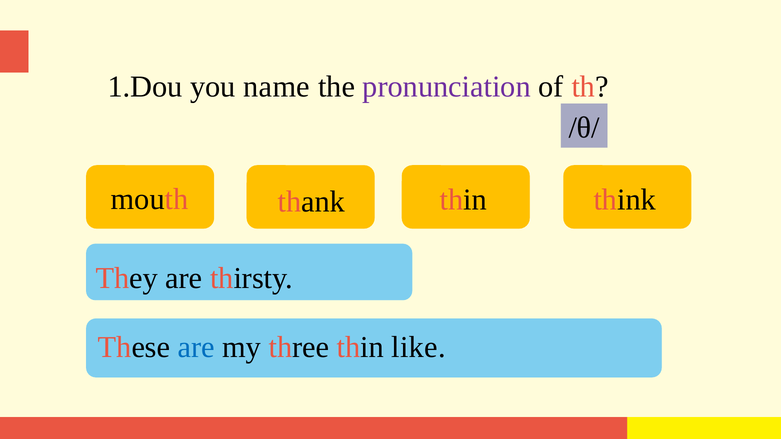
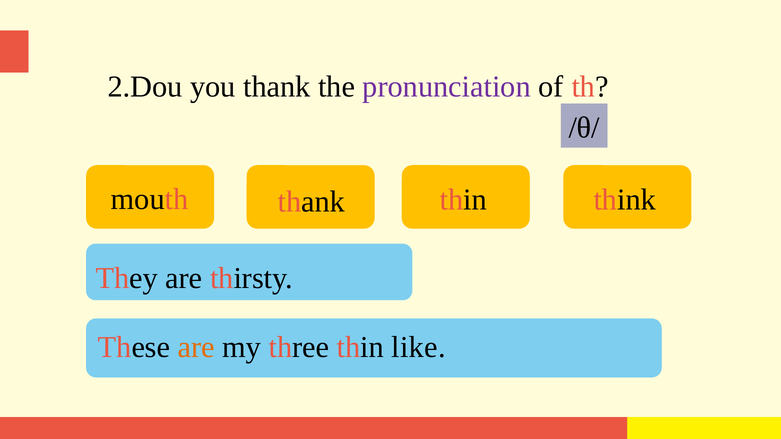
1.Dou: 1.Dou -> 2.Dou
you name: name -> thank
are at (196, 347) colour: blue -> orange
